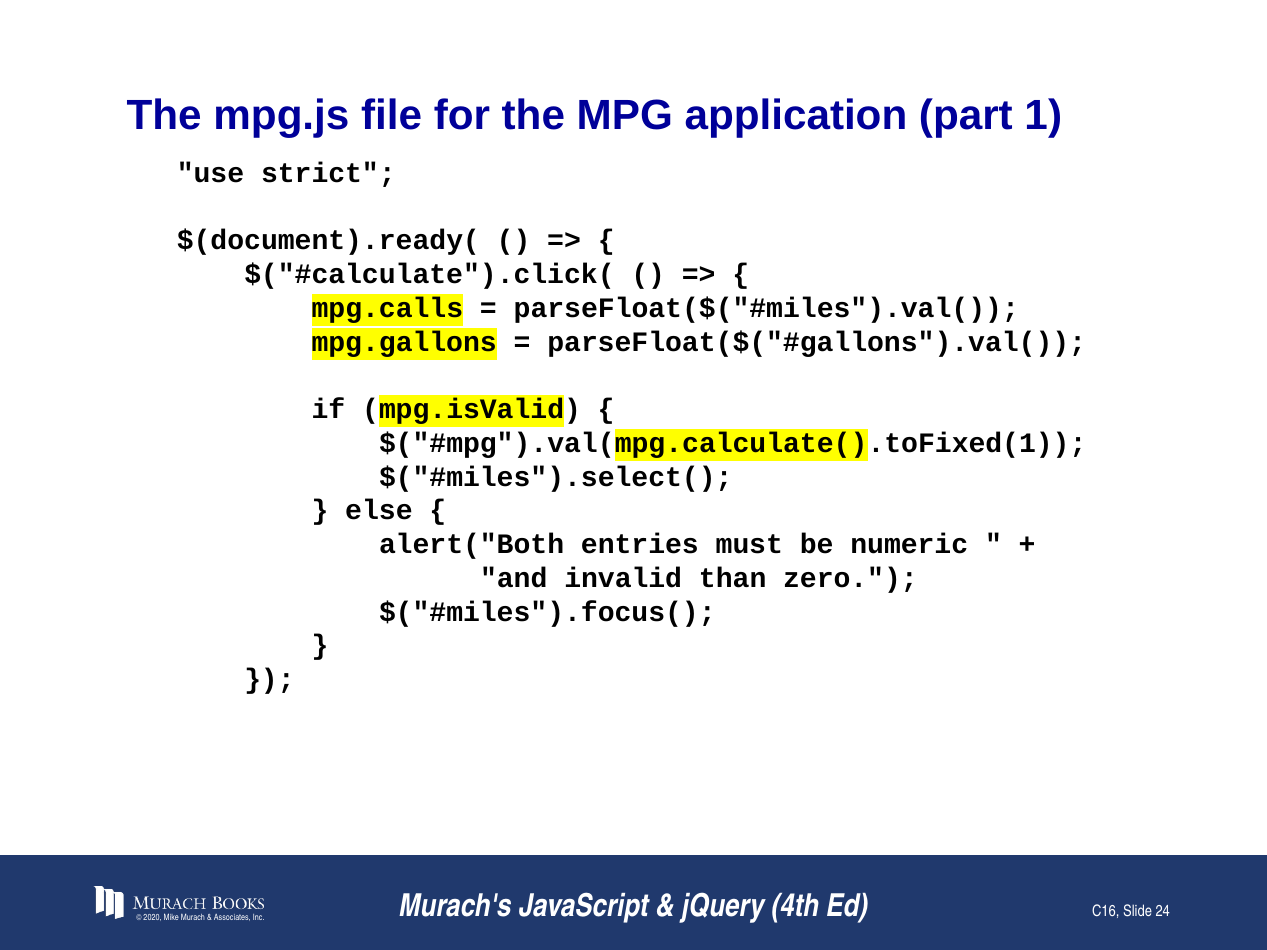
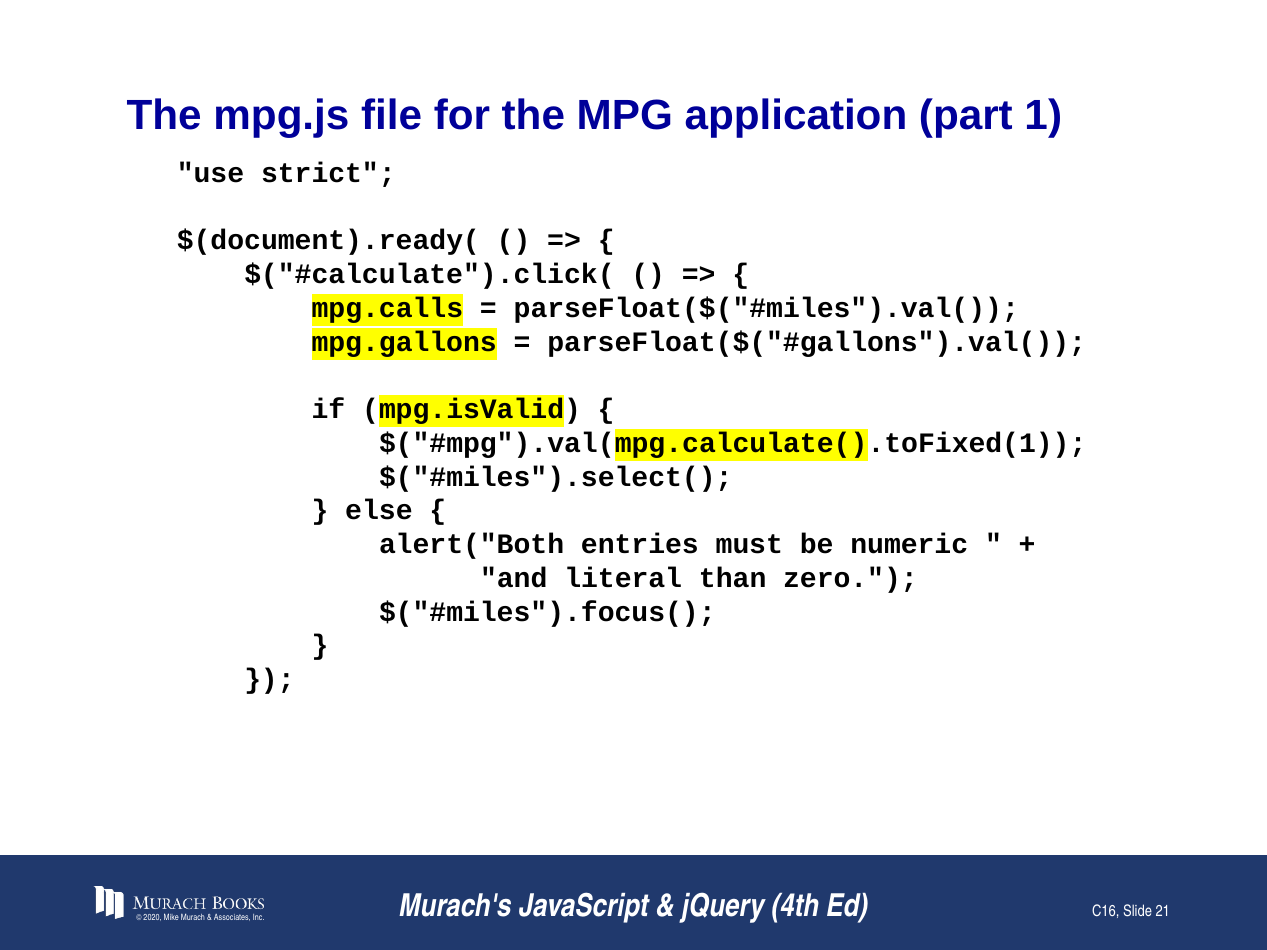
invalid: invalid -> literal
24: 24 -> 21
